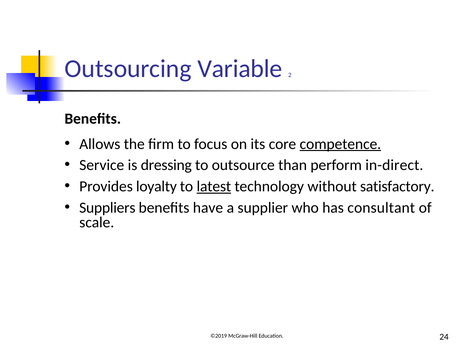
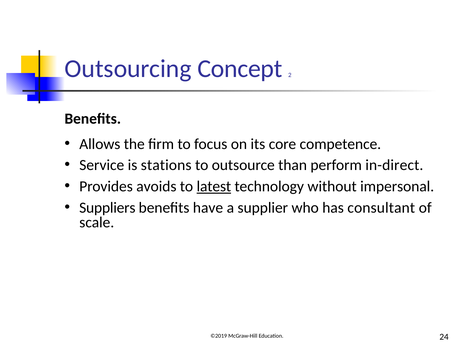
Variable: Variable -> Concept
competence underline: present -> none
dressing: dressing -> stations
loyalty: loyalty -> avoids
satisfactory: satisfactory -> impersonal
